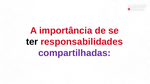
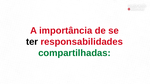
compartilhadas colour: purple -> green
